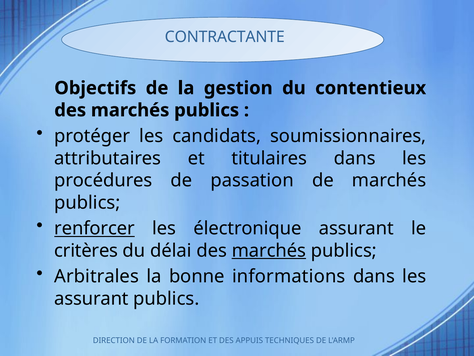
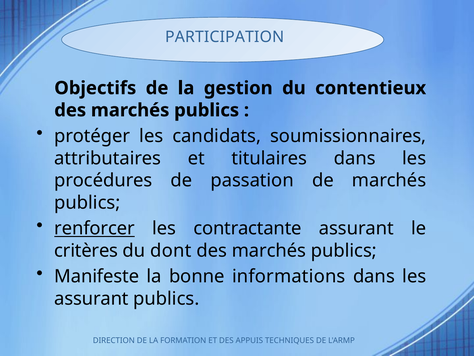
CONTRACTANTE: CONTRACTANTE -> PARTICIPATION
électronique: électronique -> contractante
délai: délai -> dont
marchés at (269, 250) underline: present -> none
Arbitrales: Arbitrales -> Manifeste
